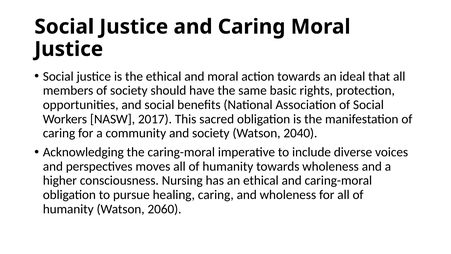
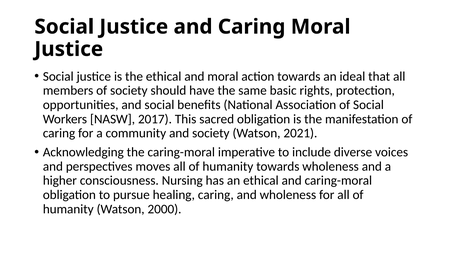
2040: 2040 -> 2021
2060: 2060 -> 2000
